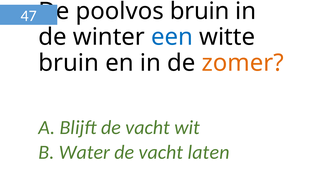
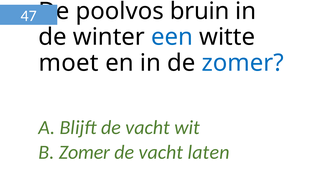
bruin at (69, 63): bruin -> moet
zomer at (243, 63) colour: orange -> blue
Water at (84, 152): Water -> Zomer
